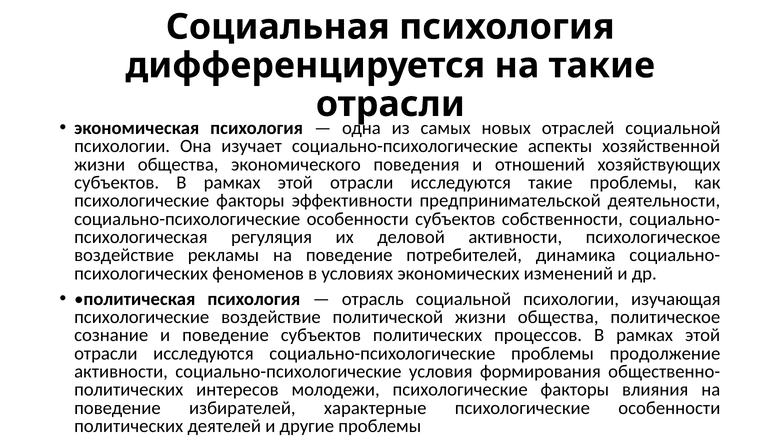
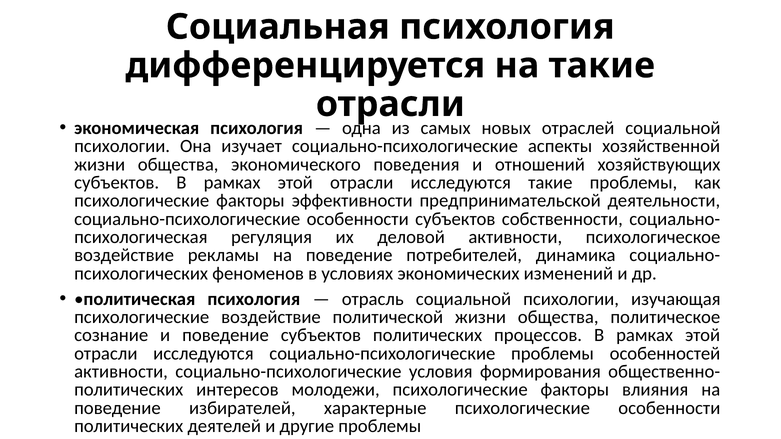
продолжение: продолжение -> особенностей
